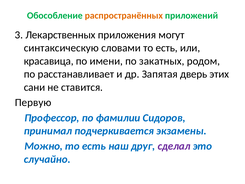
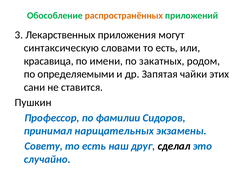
расстанавливает: расстанавливает -> определяемыми
дверь: дверь -> чайки
Первую: Первую -> Пушкин
подчеркивается: подчеркивается -> нарицательных
Можно: Можно -> Совету
сделал colour: purple -> black
